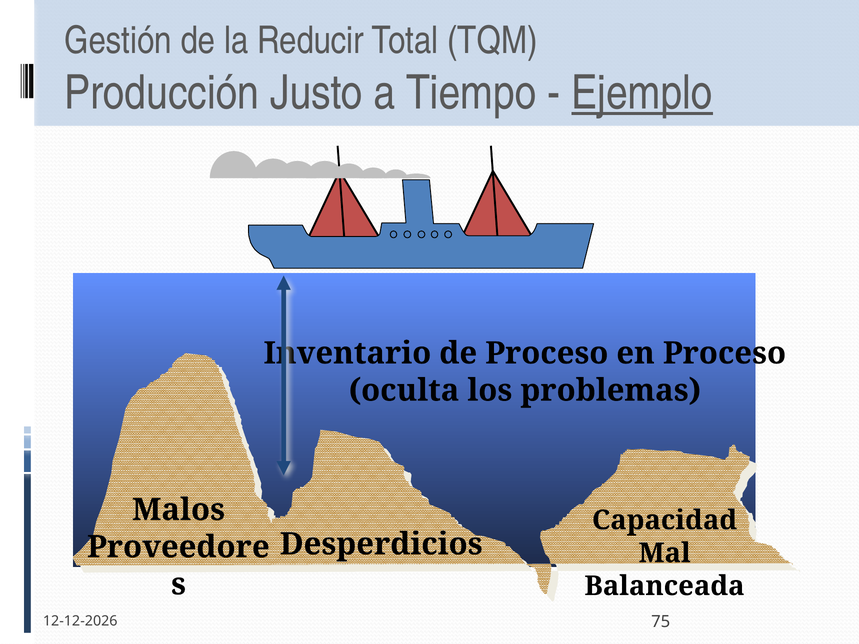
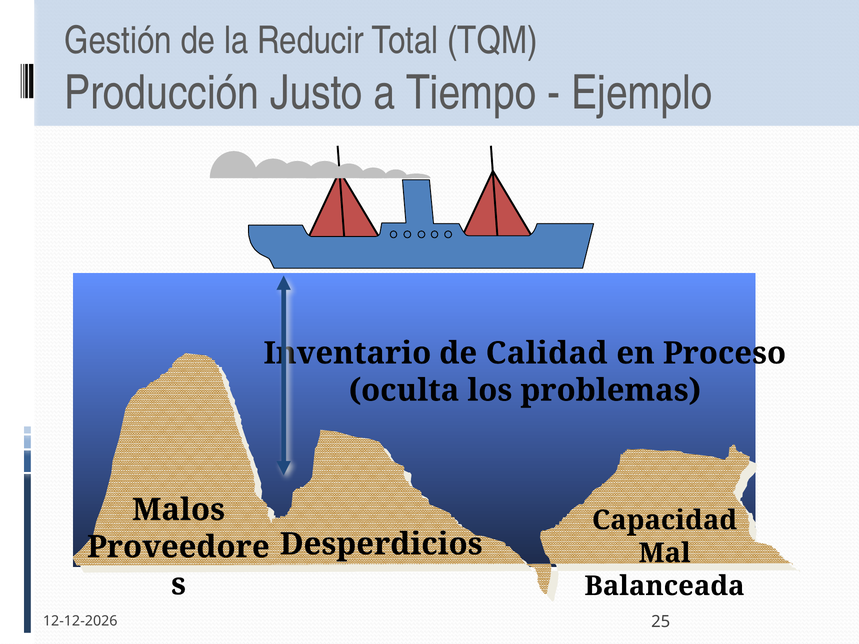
Ejemplo underline: present -> none
de Proceso: Proceso -> Calidad
75: 75 -> 25
